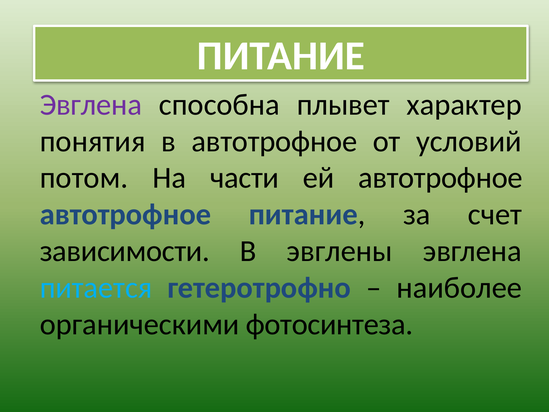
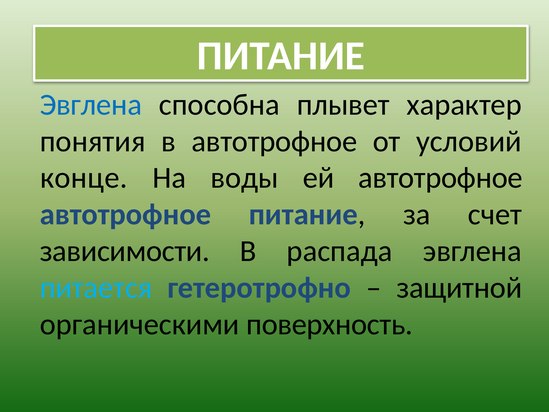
Эвглена at (91, 105) colour: purple -> blue
потом: потом -> конце
части: части -> воды
эвглены: эвглены -> распада
наиболее: наиболее -> защитной
фотосинтеза: фотосинтеза -> поверхность
